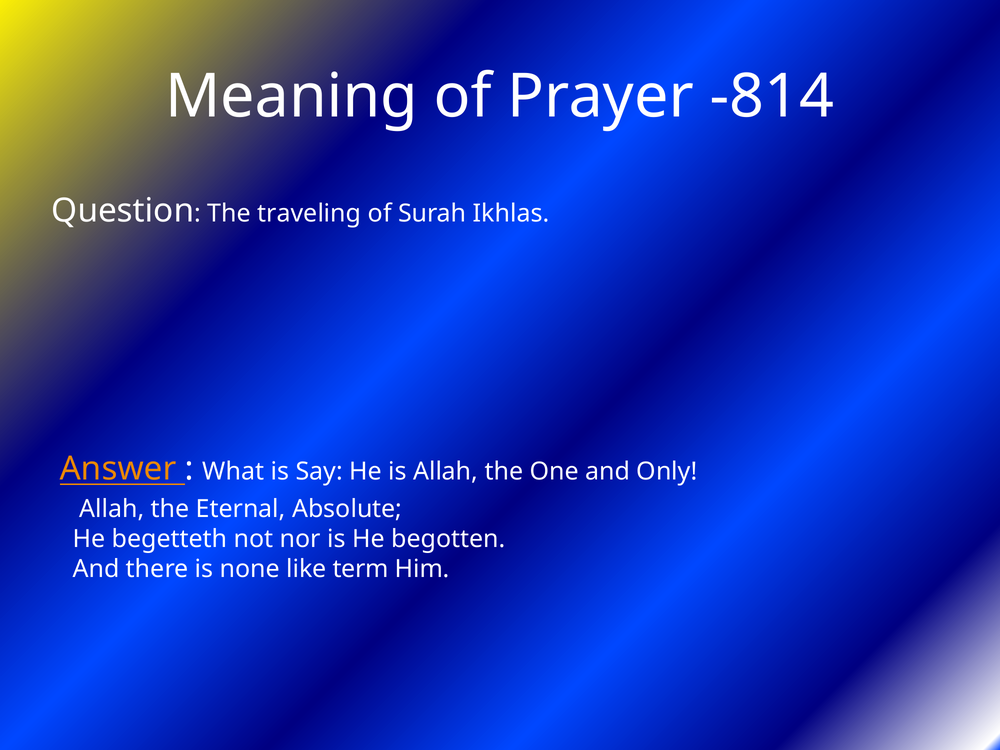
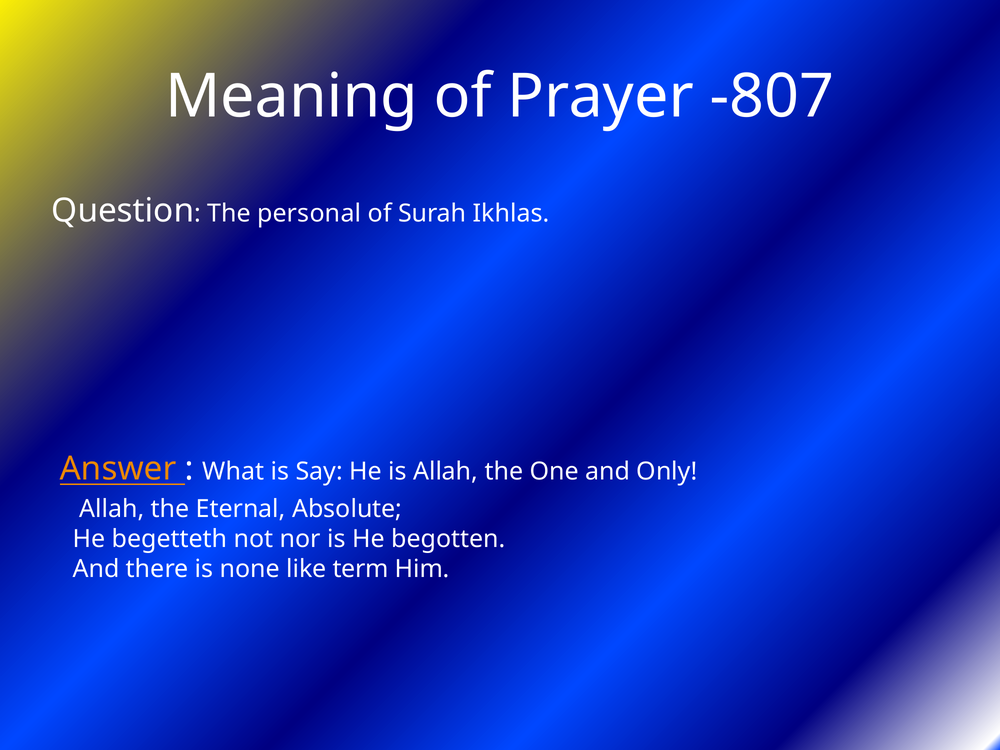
-814: -814 -> -807
traveling: traveling -> personal
